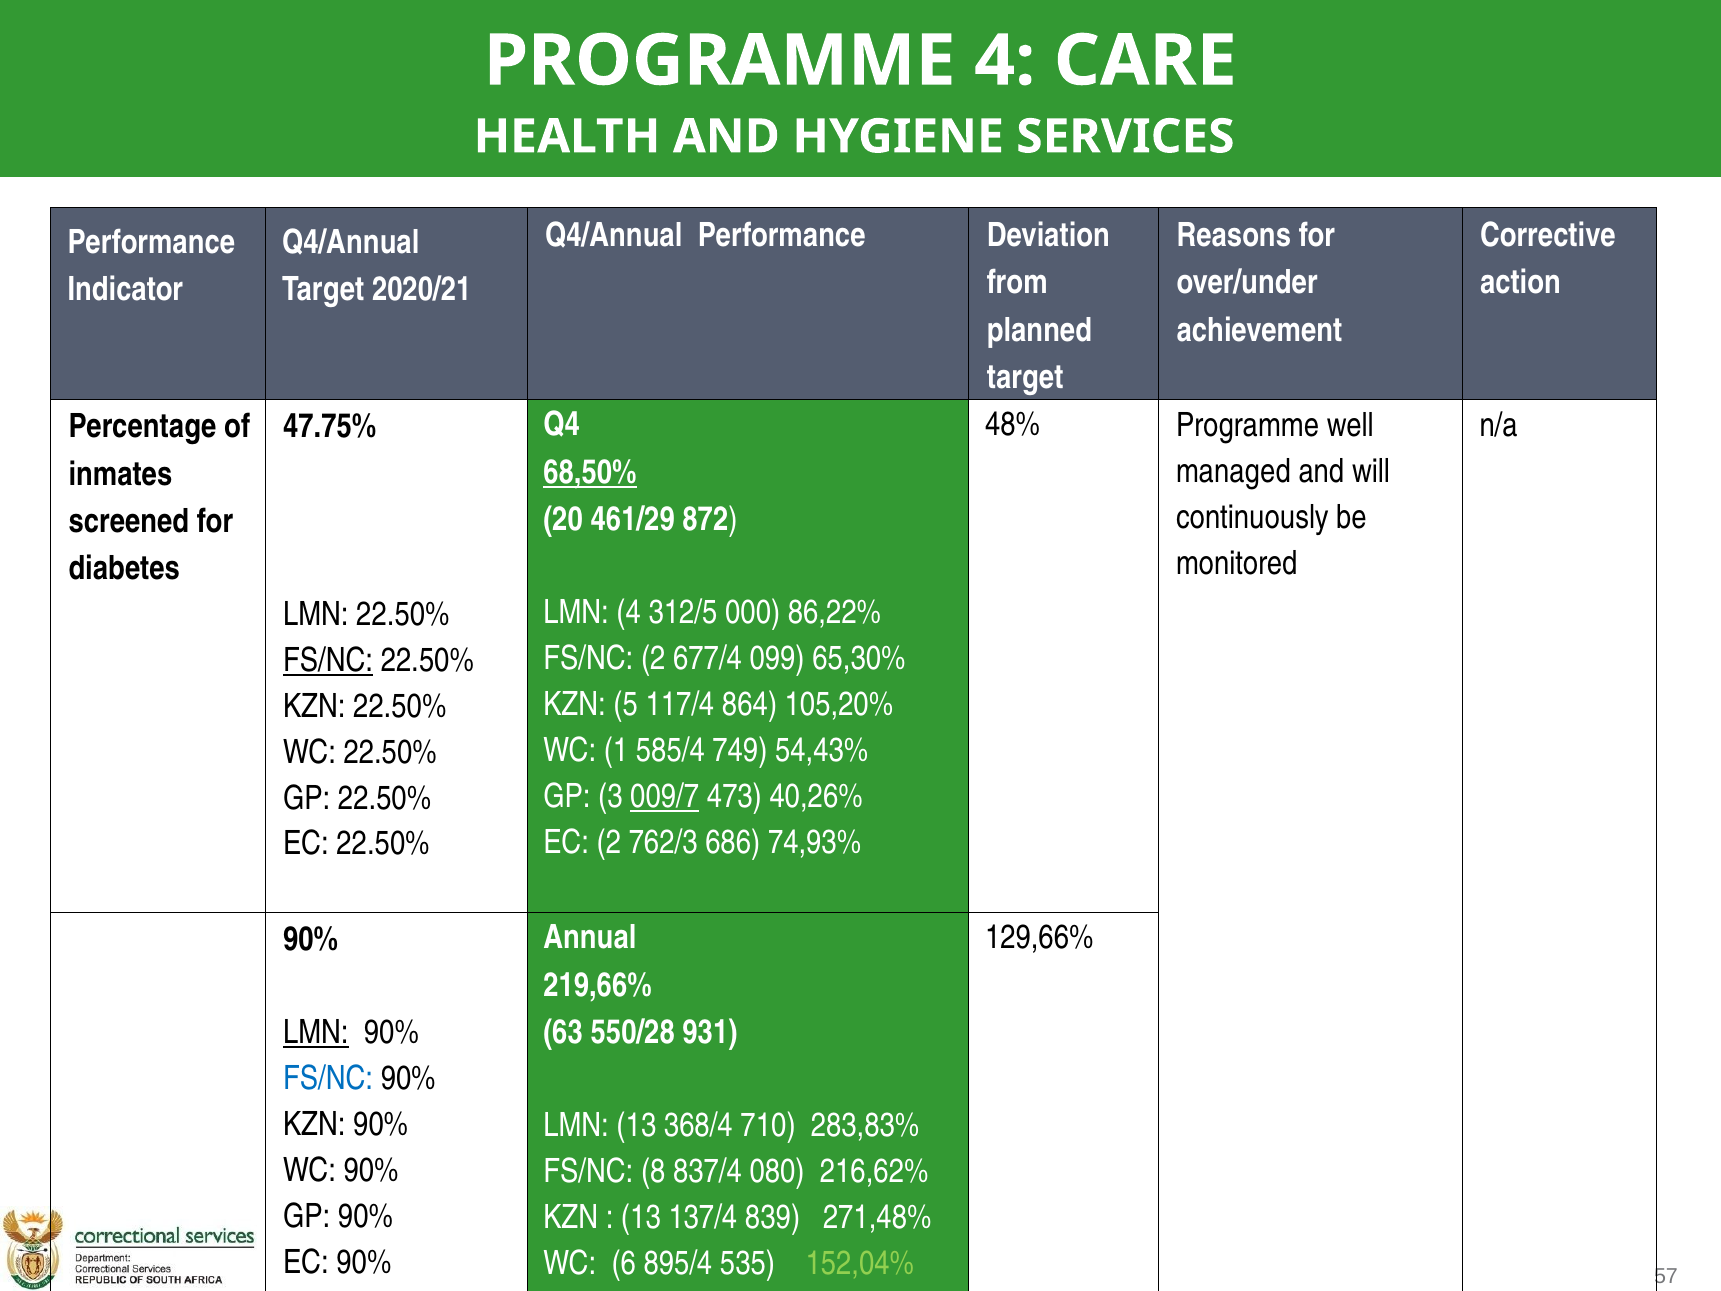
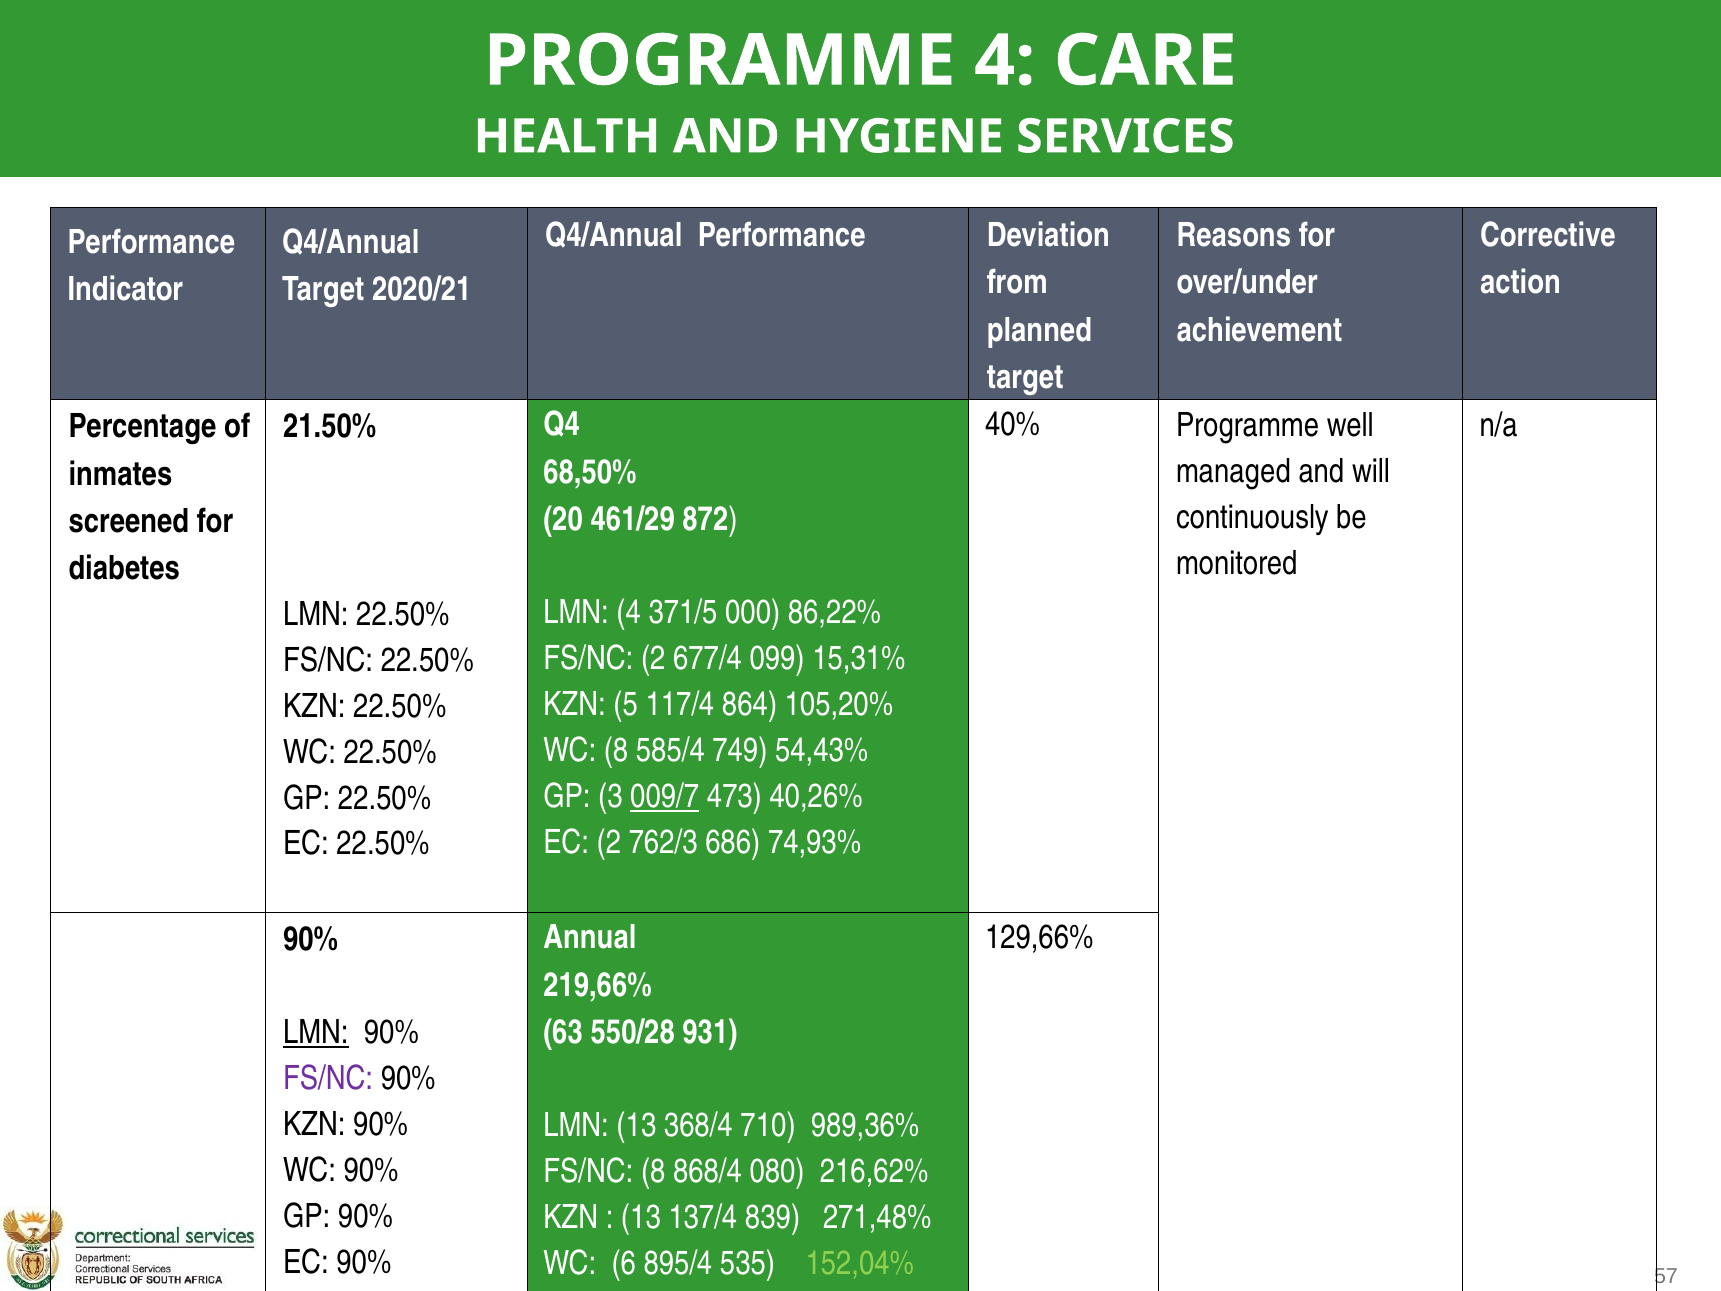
48%: 48% -> 40%
47.75%: 47.75% -> 21.50%
68,50% underline: present -> none
312/5: 312/5 -> 371/5
65,30%: 65,30% -> 15,31%
FS/NC at (328, 660) underline: present -> none
WC 1: 1 -> 8
FS/NC at (328, 1078) colour: blue -> purple
283,83%: 283,83% -> 989,36%
837/4: 837/4 -> 868/4
